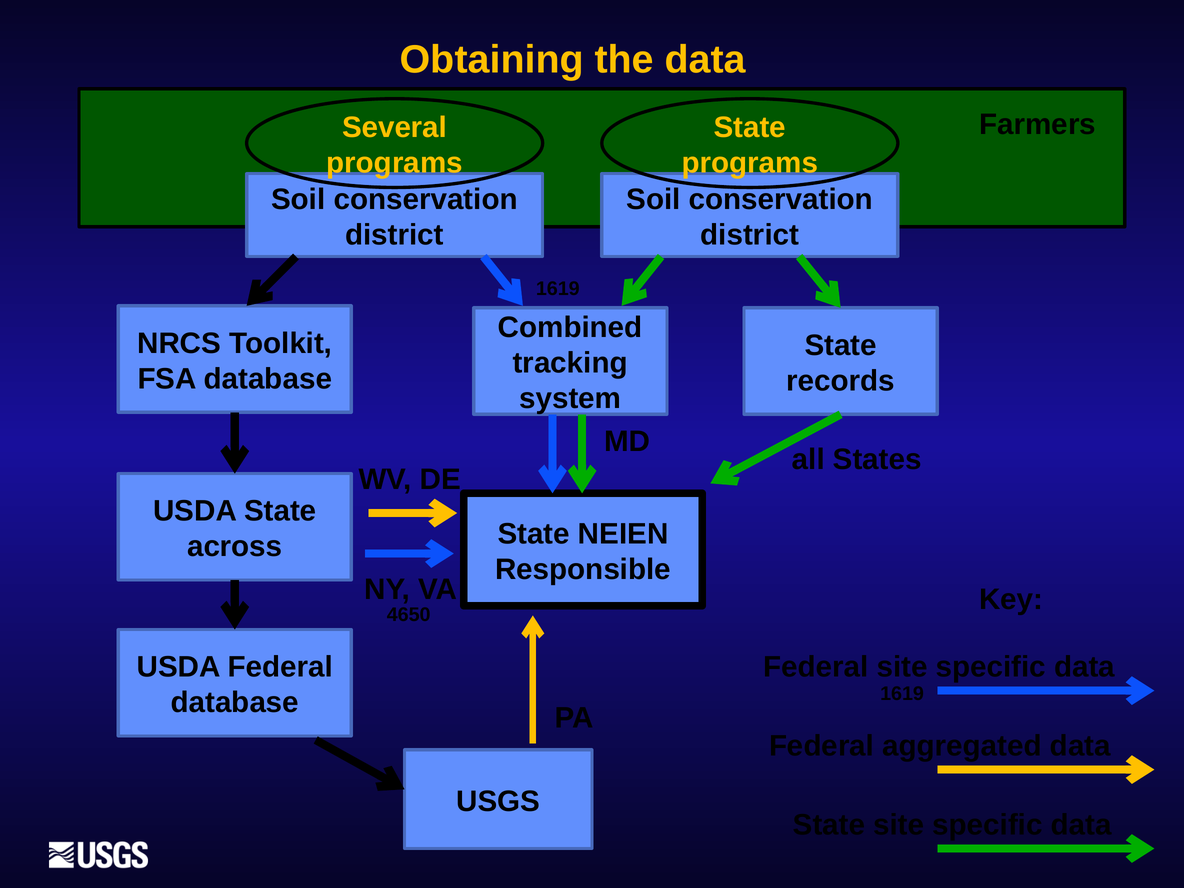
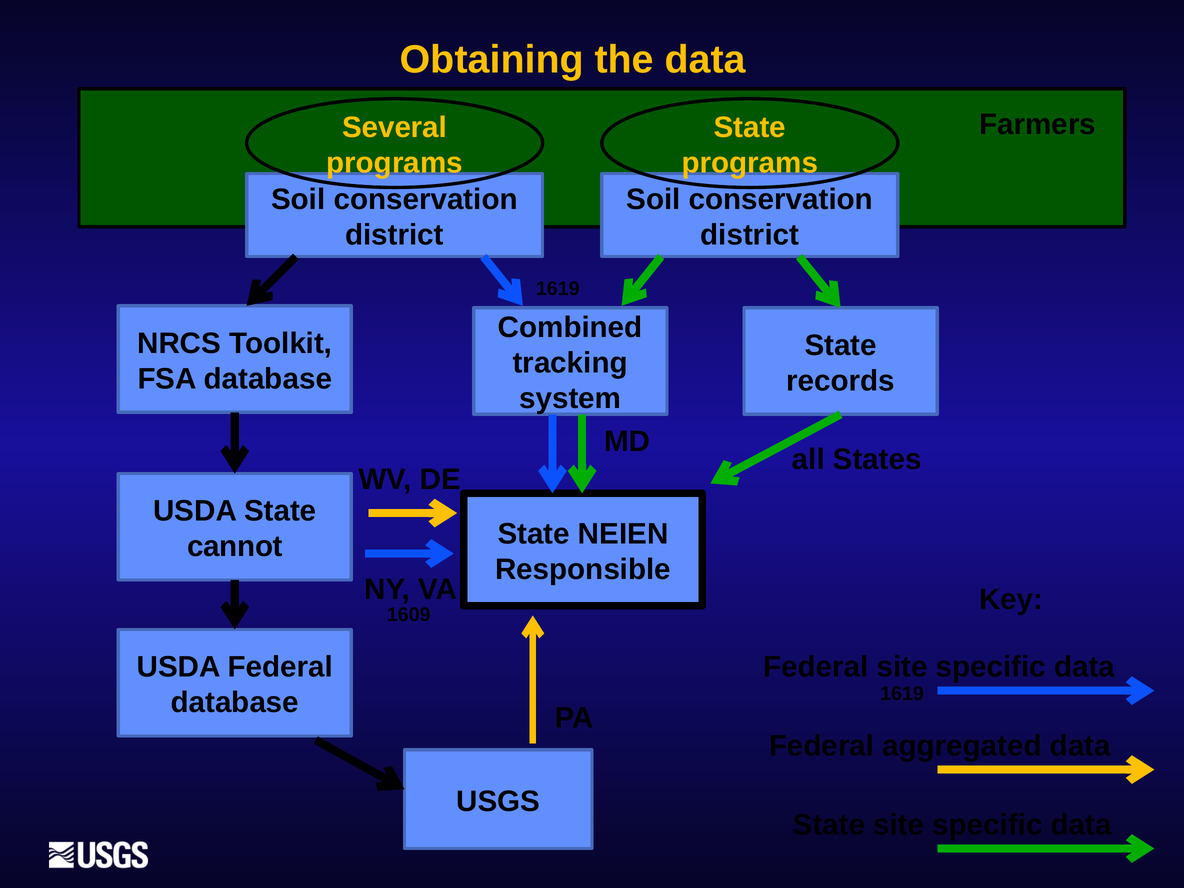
across: across -> cannot
4650: 4650 -> 1609
